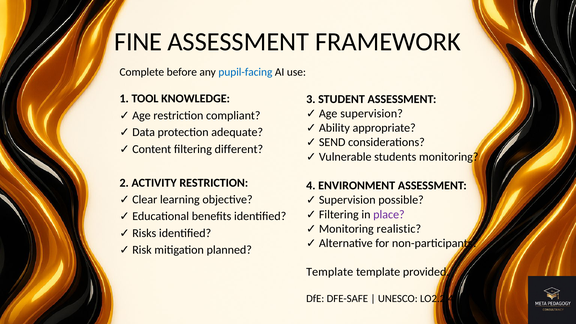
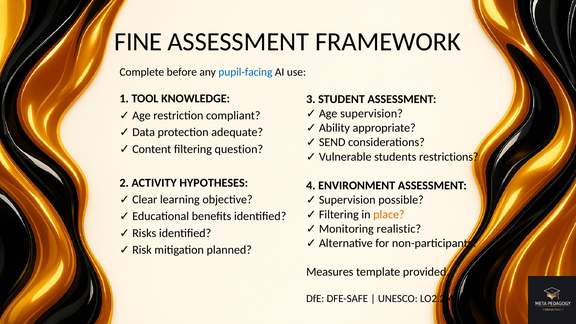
different: different -> question
monitoring: monitoring -> restrictions
ACTIVITY RESTRICTION: RESTRICTION -> HYPOTHESES
place colour: purple -> orange
Template at (330, 272): Template -> Measures
